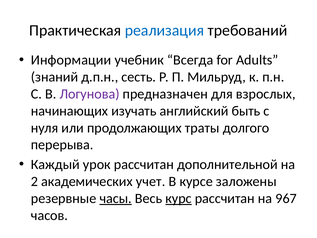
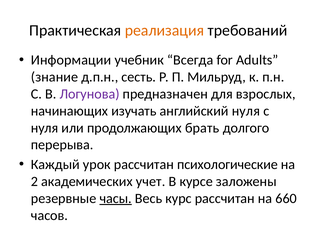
реализация colour: blue -> orange
знаний: знаний -> знание
английский быть: быть -> нуля
траты: траты -> брать
дополнительной: дополнительной -> психологические
курс underline: present -> none
967: 967 -> 660
